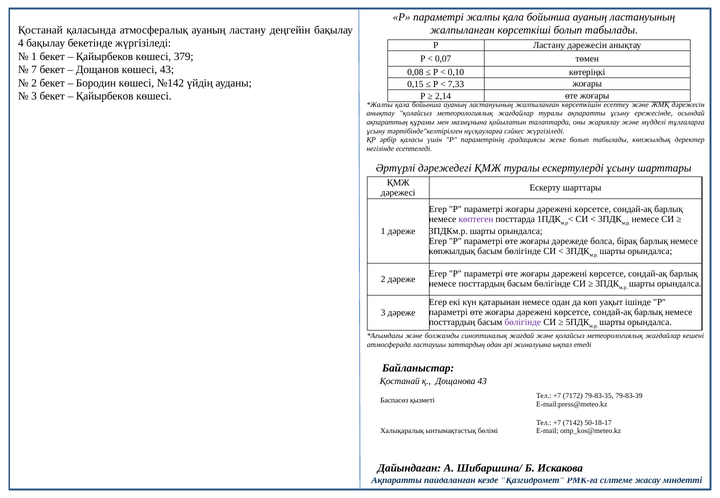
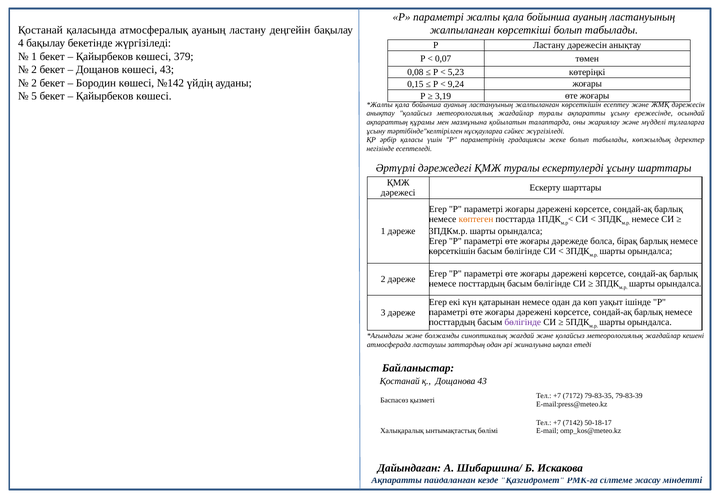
7 at (34, 70): 7 -> 2
0,10: 0,10 -> 5,23
7,33: 7,33 -> 9,24
3 at (34, 96): 3 -> 5
2,14: 2,14 -> 3,19
көптеген colour: purple -> orange
көпжылдық at (452, 252): көпжылдық -> көрсеткішін
